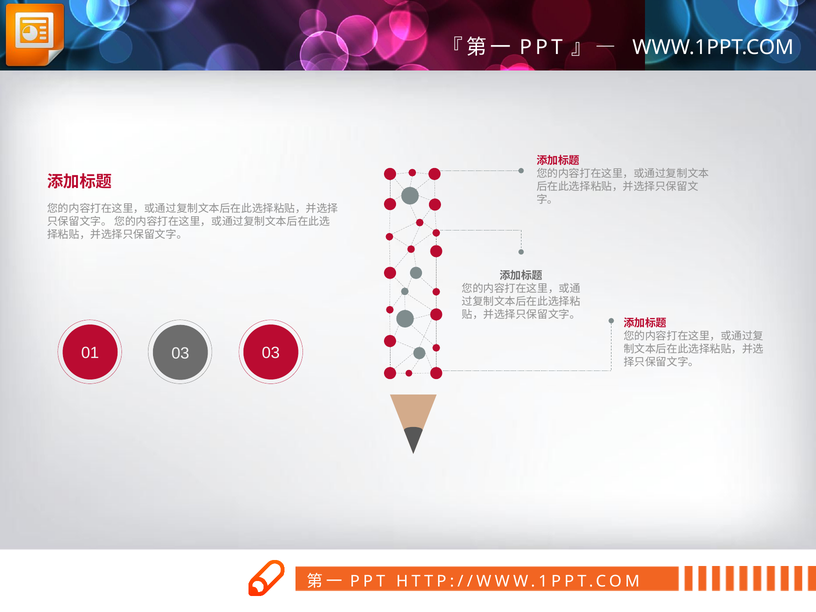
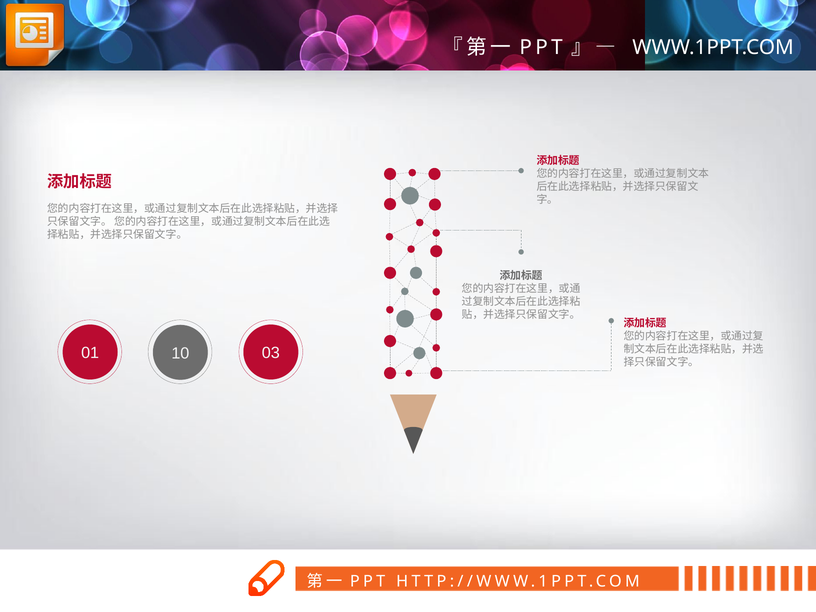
01 03: 03 -> 10
